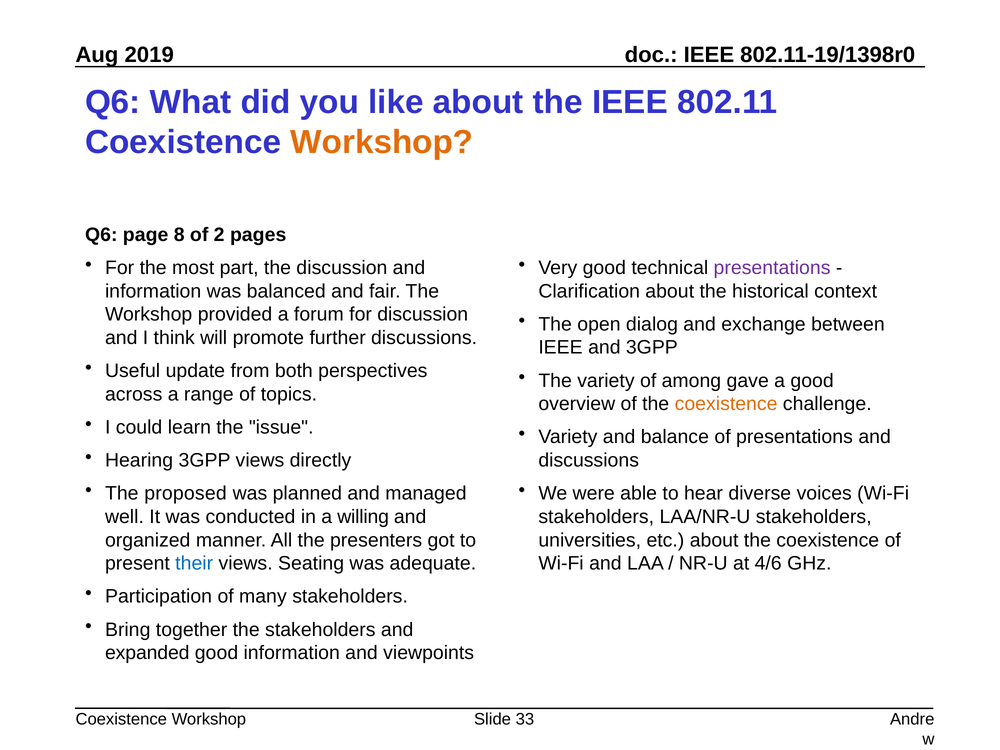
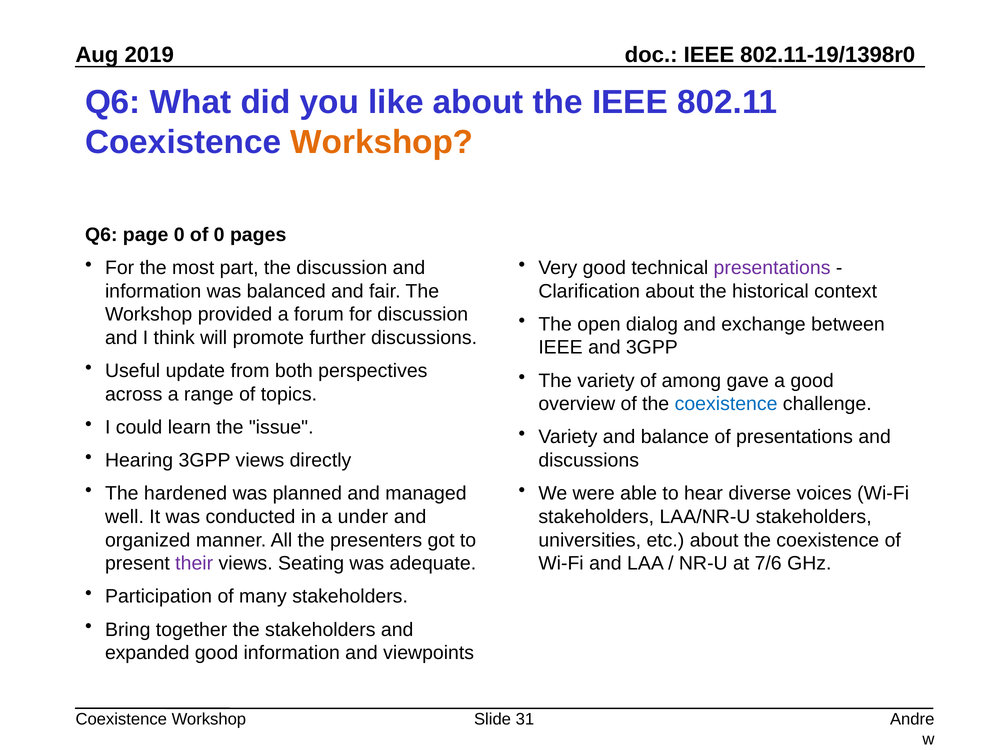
page 8: 8 -> 0
of 2: 2 -> 0
coexistence at (726, 404) colour: orange -> blue
proposed: proposed -> hardened
willing: willing -> under
their colour: blue -> purple
4/6: 4/6 -> 7/6
33: 33 -> 31
